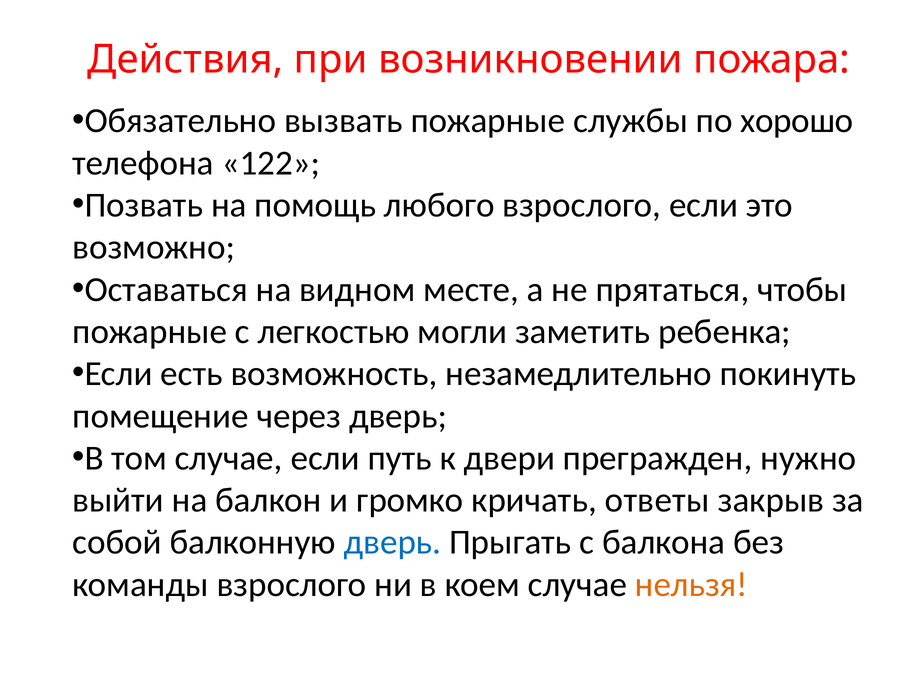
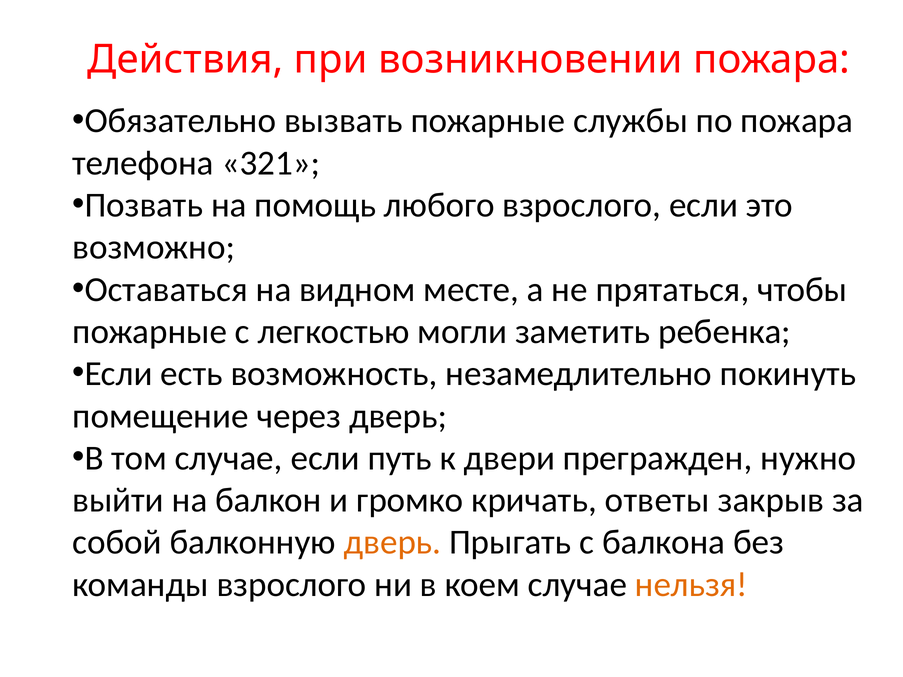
по хорошо: хорошо -> пожара
122: 122 -> 321
дверь at (392, 543) colour: blue -> orange
